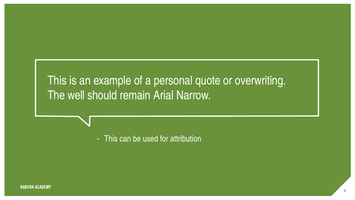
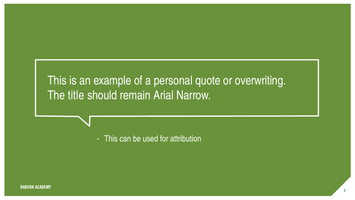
well: well -> title
